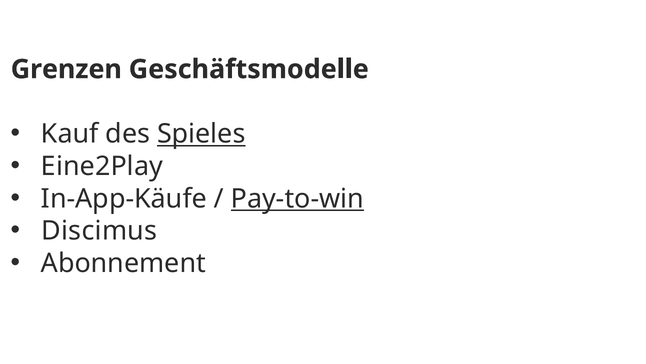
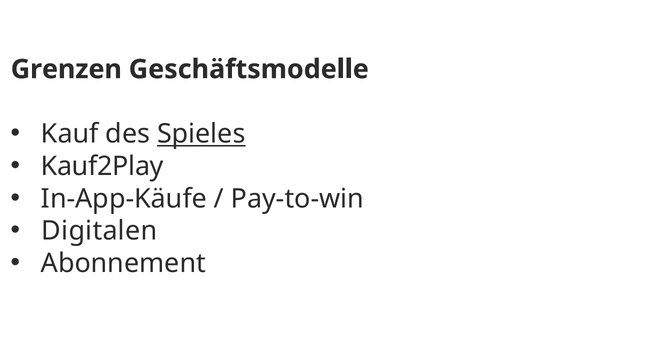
Eine2Play: Eine2Play -> Kauf2Play
Pay-to-win underline: present -> none
Discimus: Discimus -> Digitalen
